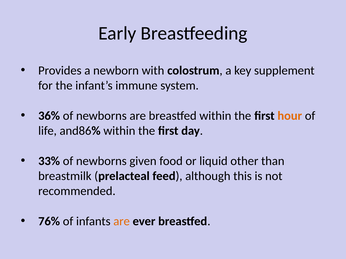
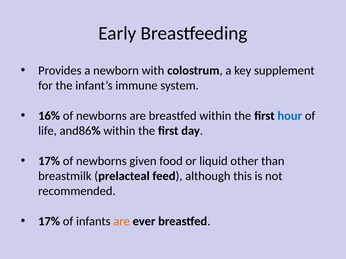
36%: 36% -> 16%
hour colour: orange -> blue
33% at (49, 161): 33% -> 17%
76% at (49, 222): 76% -> 17%
